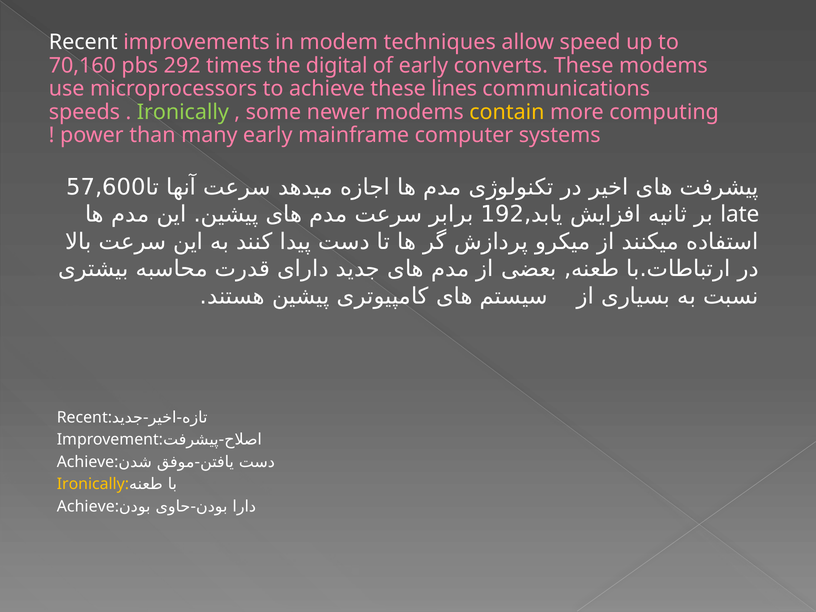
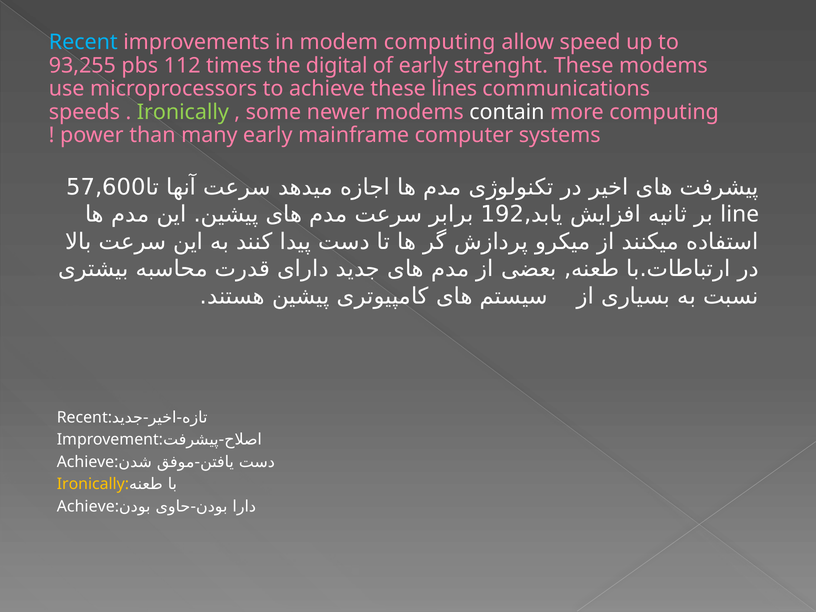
Recent at (83, 42) colour: white -> light blue
modem techniques: techniques -> computing
70,160: 70,160 -> 93,255
292: 292 -> 112
converts: converts -> strenght
contain colour: yellow -> white
late: late -> line
